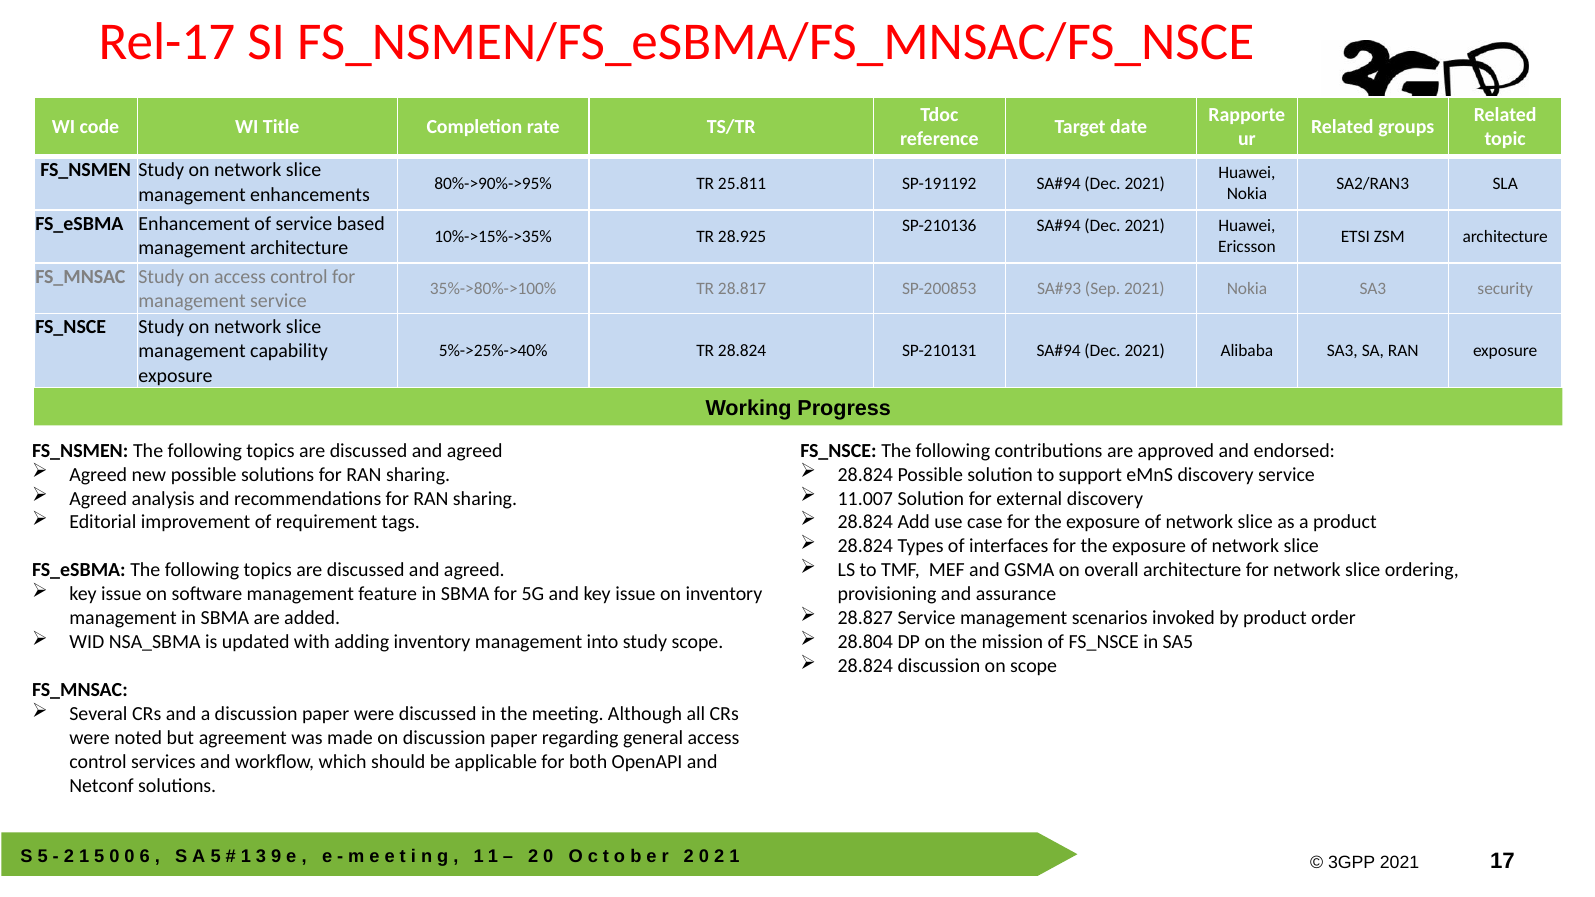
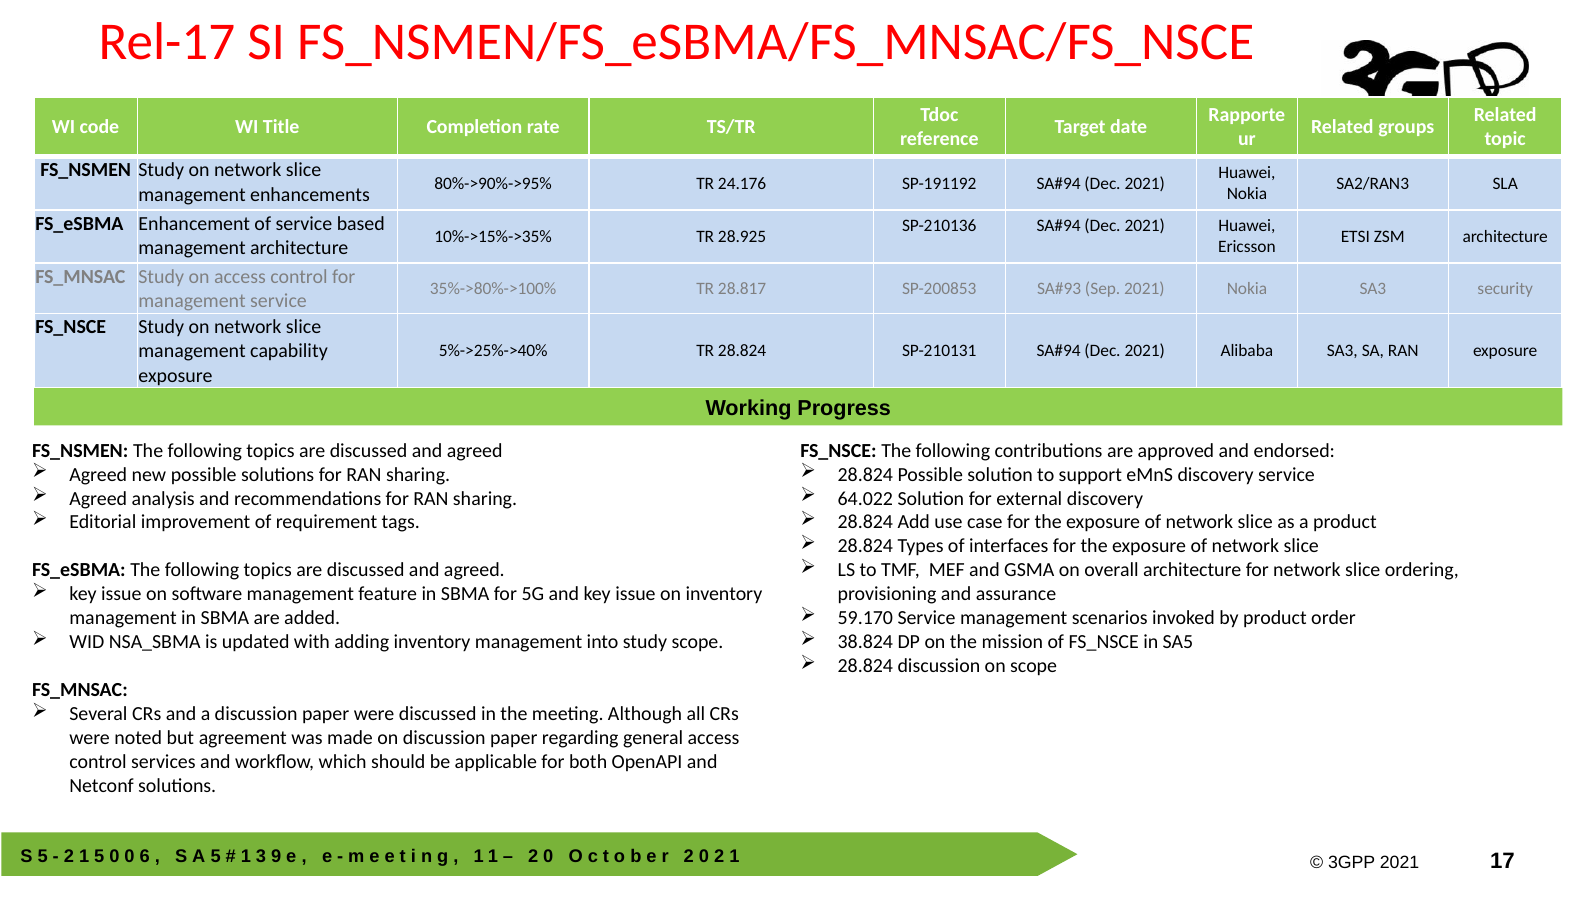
25.811: 25.811 -> 24.176
11.007: 11.007 -> 64.022
28.827: 28.827 -> 59.170
28.804: 28.804 -> 38.824
